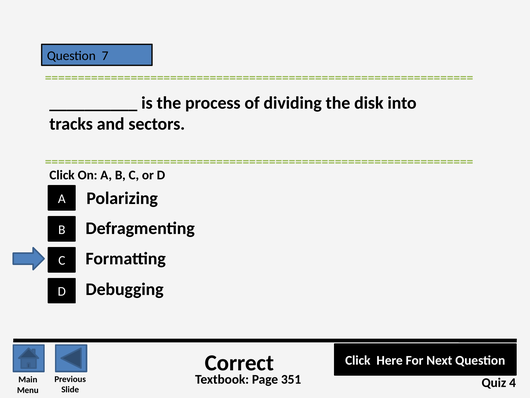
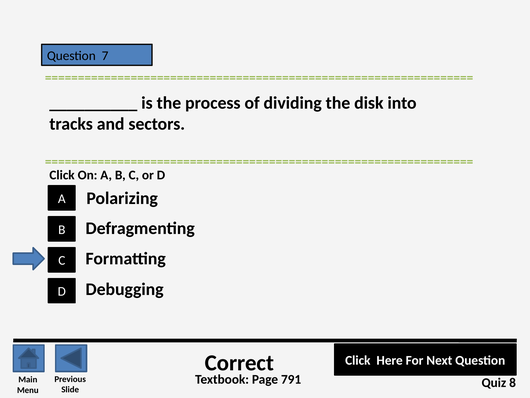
351: 351 -> 791
4: 4 -> 8
